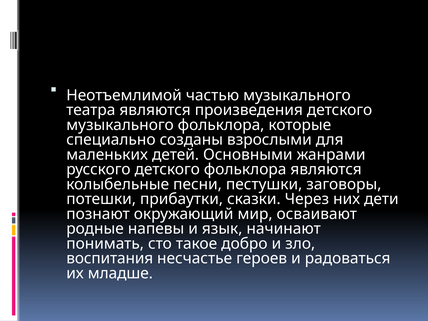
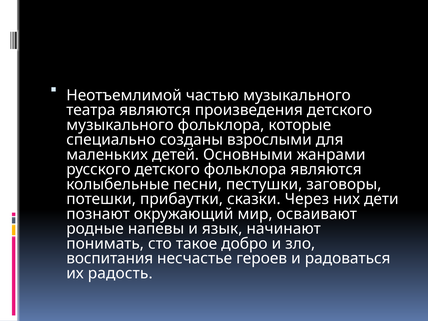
младше: младше -> радость
